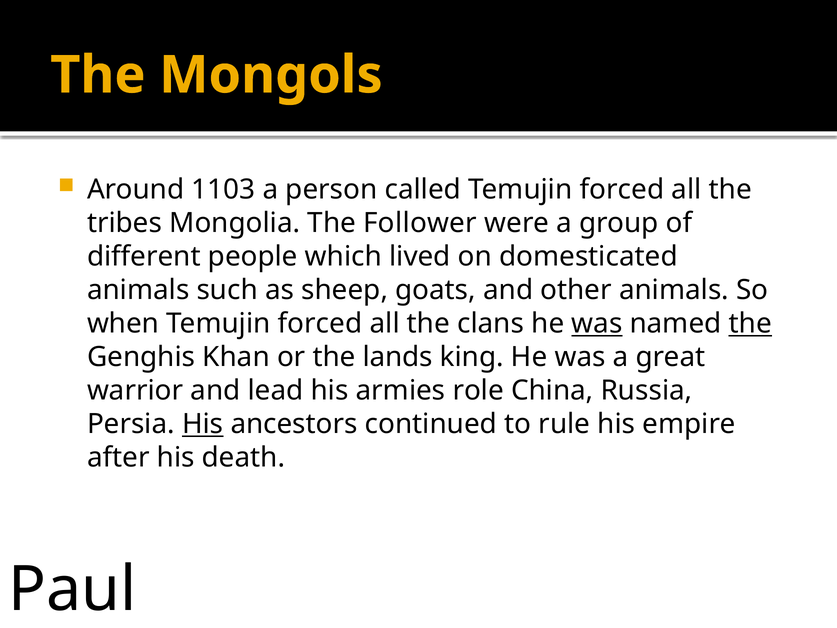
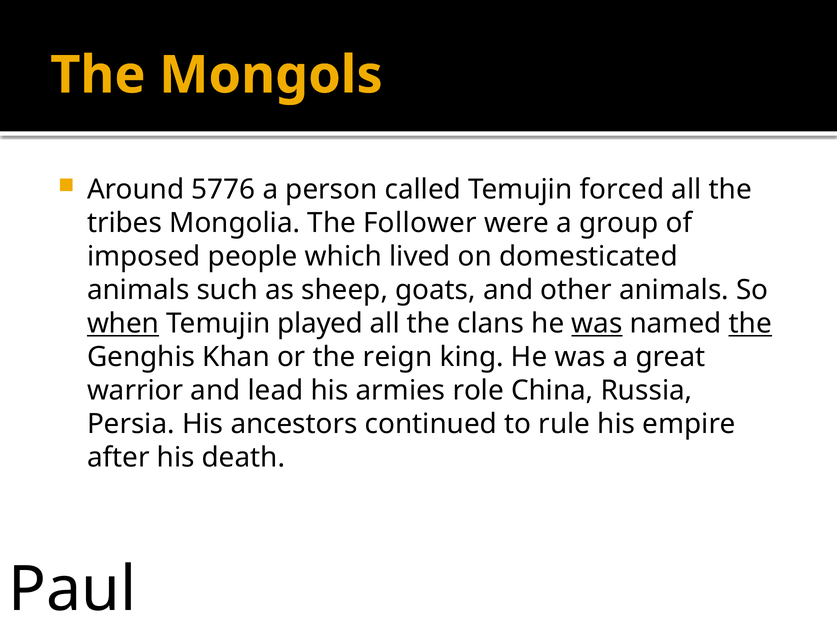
1103: 1103 -> 5776
different: different -> imposed
when underline: none -> present
forced at (320, 323): forced -> played
lands: lands -> reign
His at (203, 424) underline: present -> none
